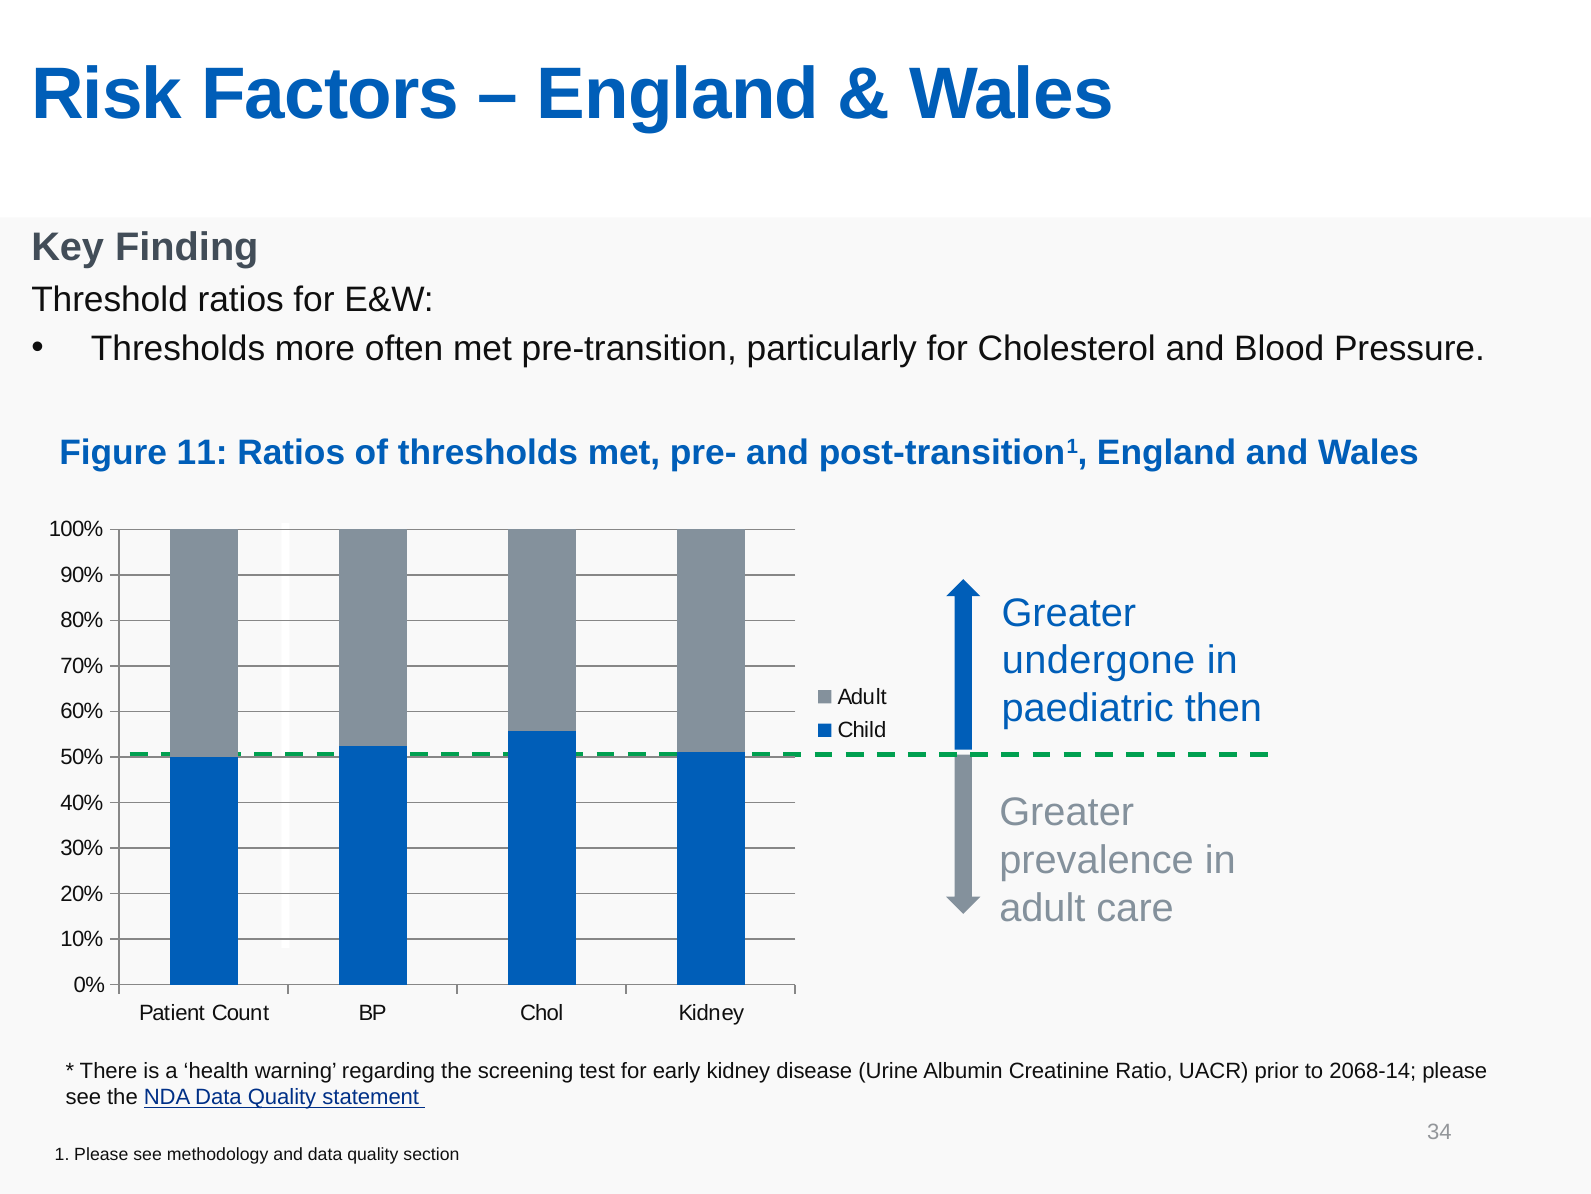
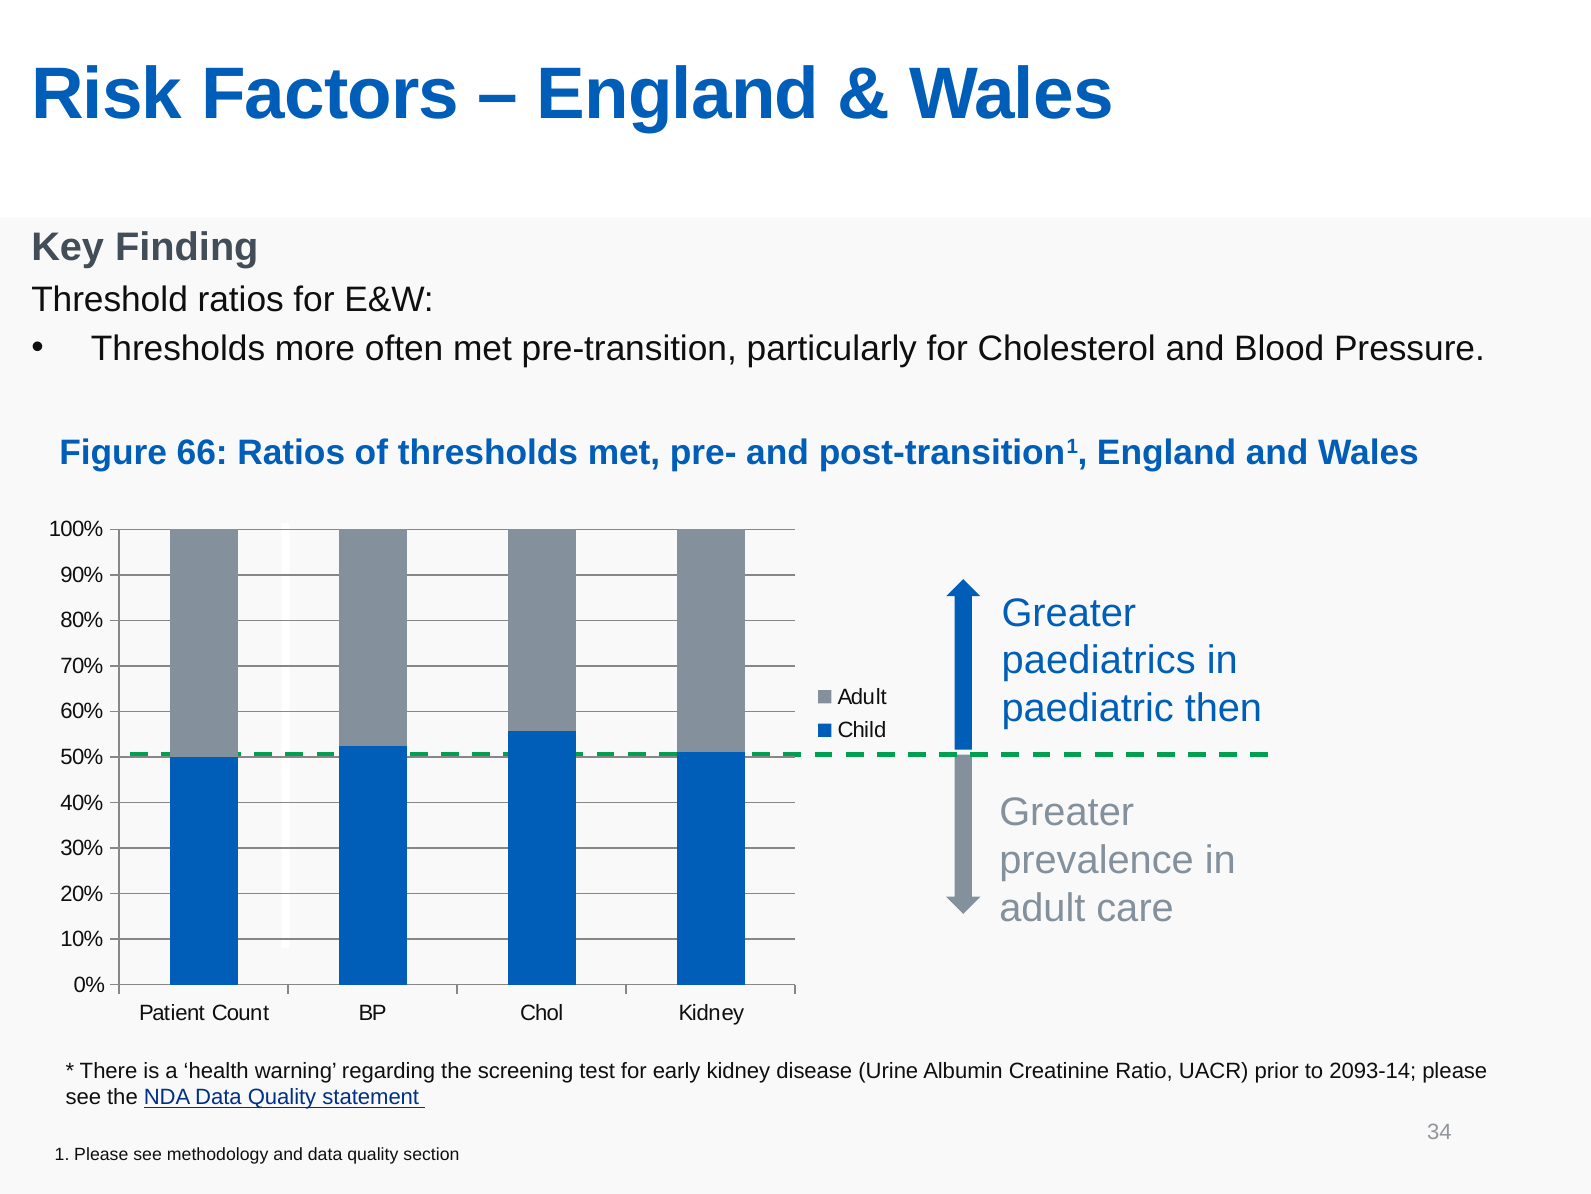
11: 11 -> 66
undergone: undergone -> paediatrics
2068-14: 2068-14 -> 2093-14
